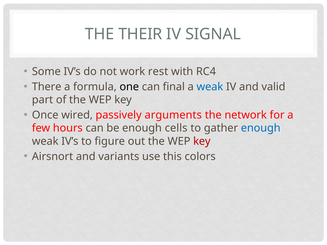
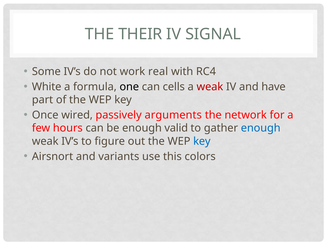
rest: rest -> real
There: There -> White
final: final -> cells
weak at (210, 87) colour: blue -> red
valid: valid -> have
cells: cells -> valid
key at (202, 141) colour: red -> blue
